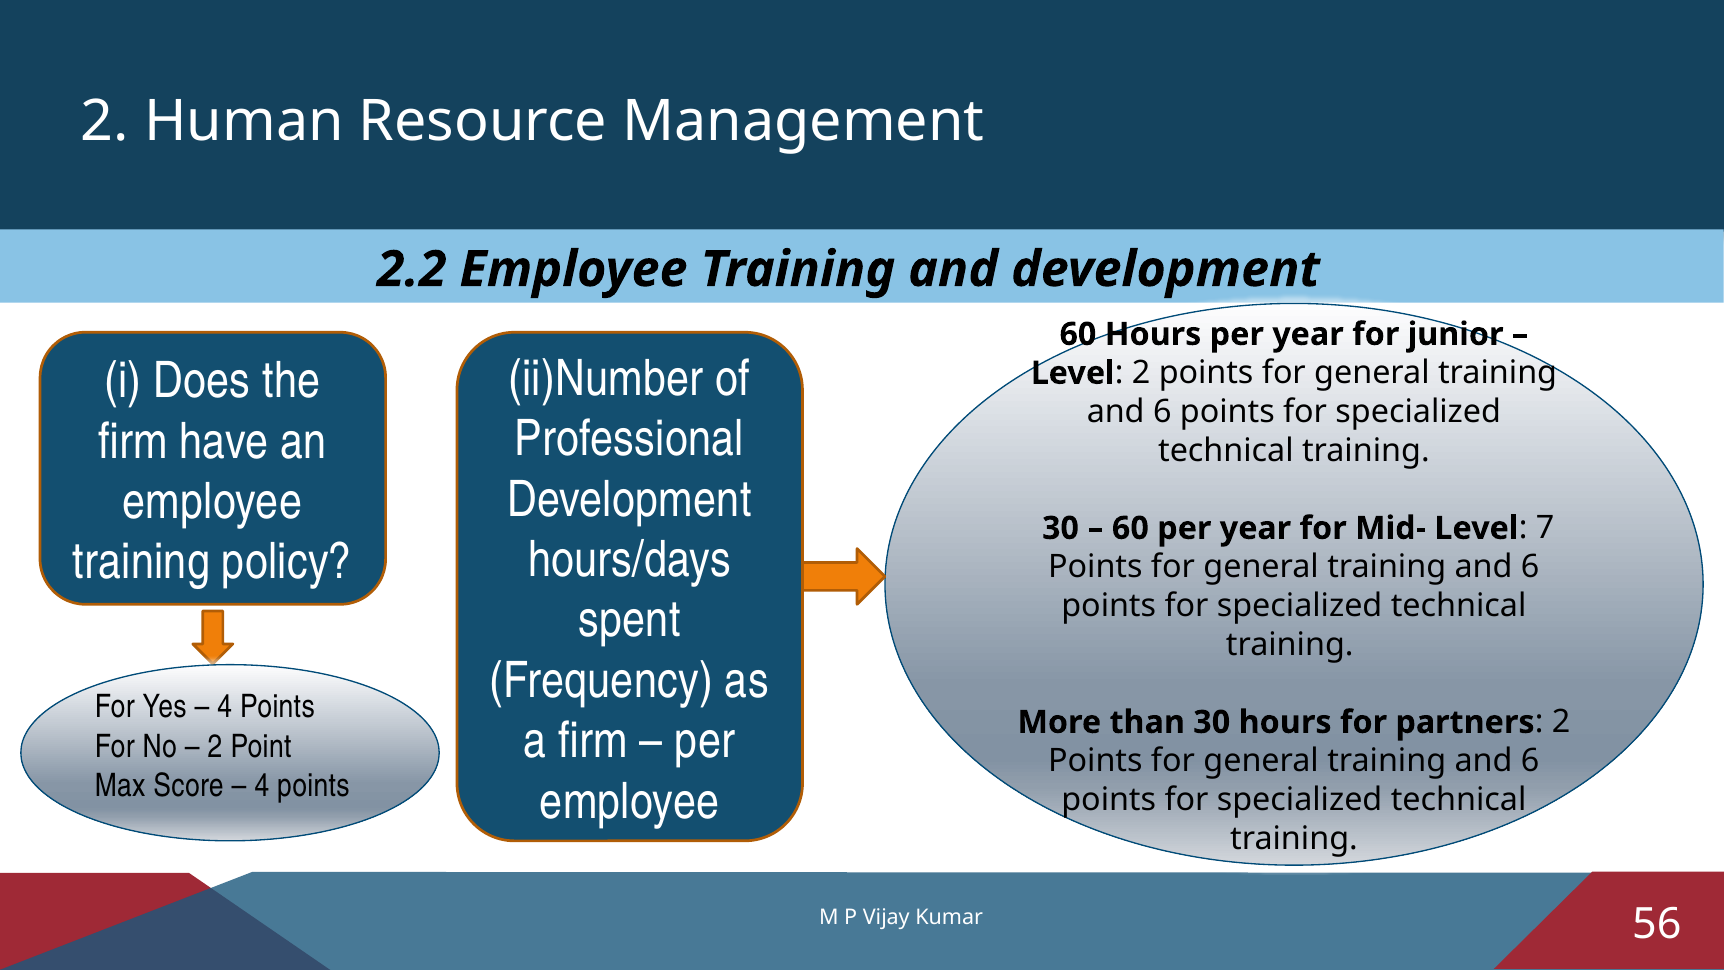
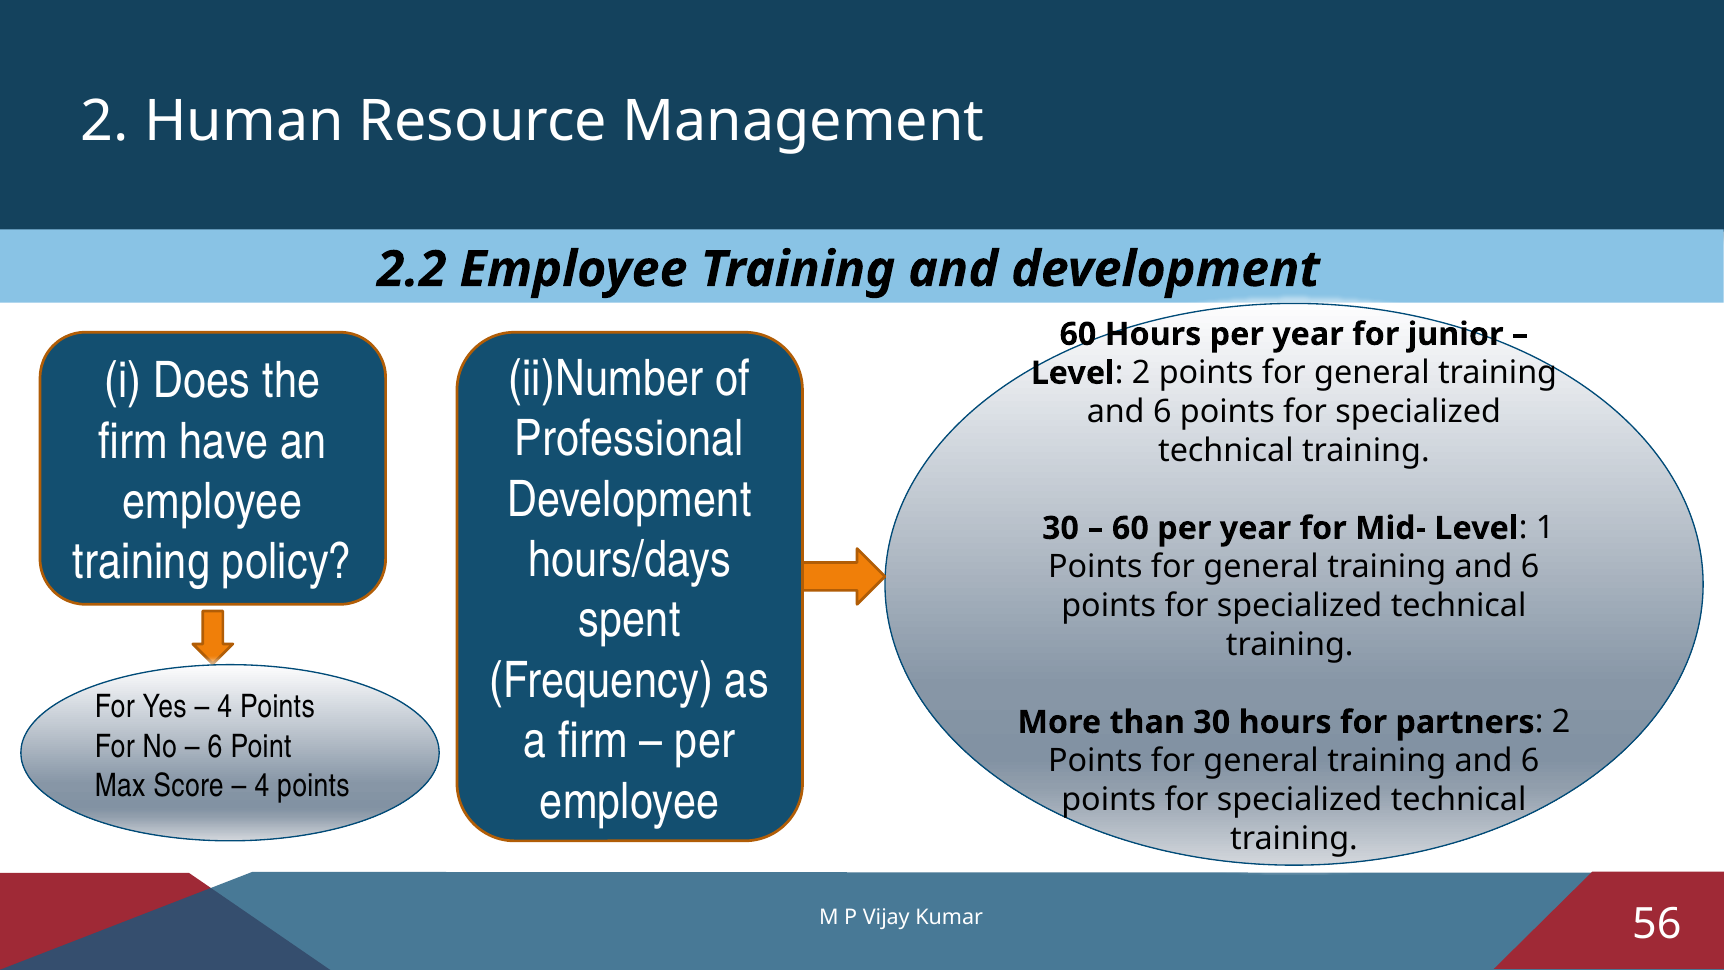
7: 7 -> 1
2 at (215, 747): 2 -> 6
